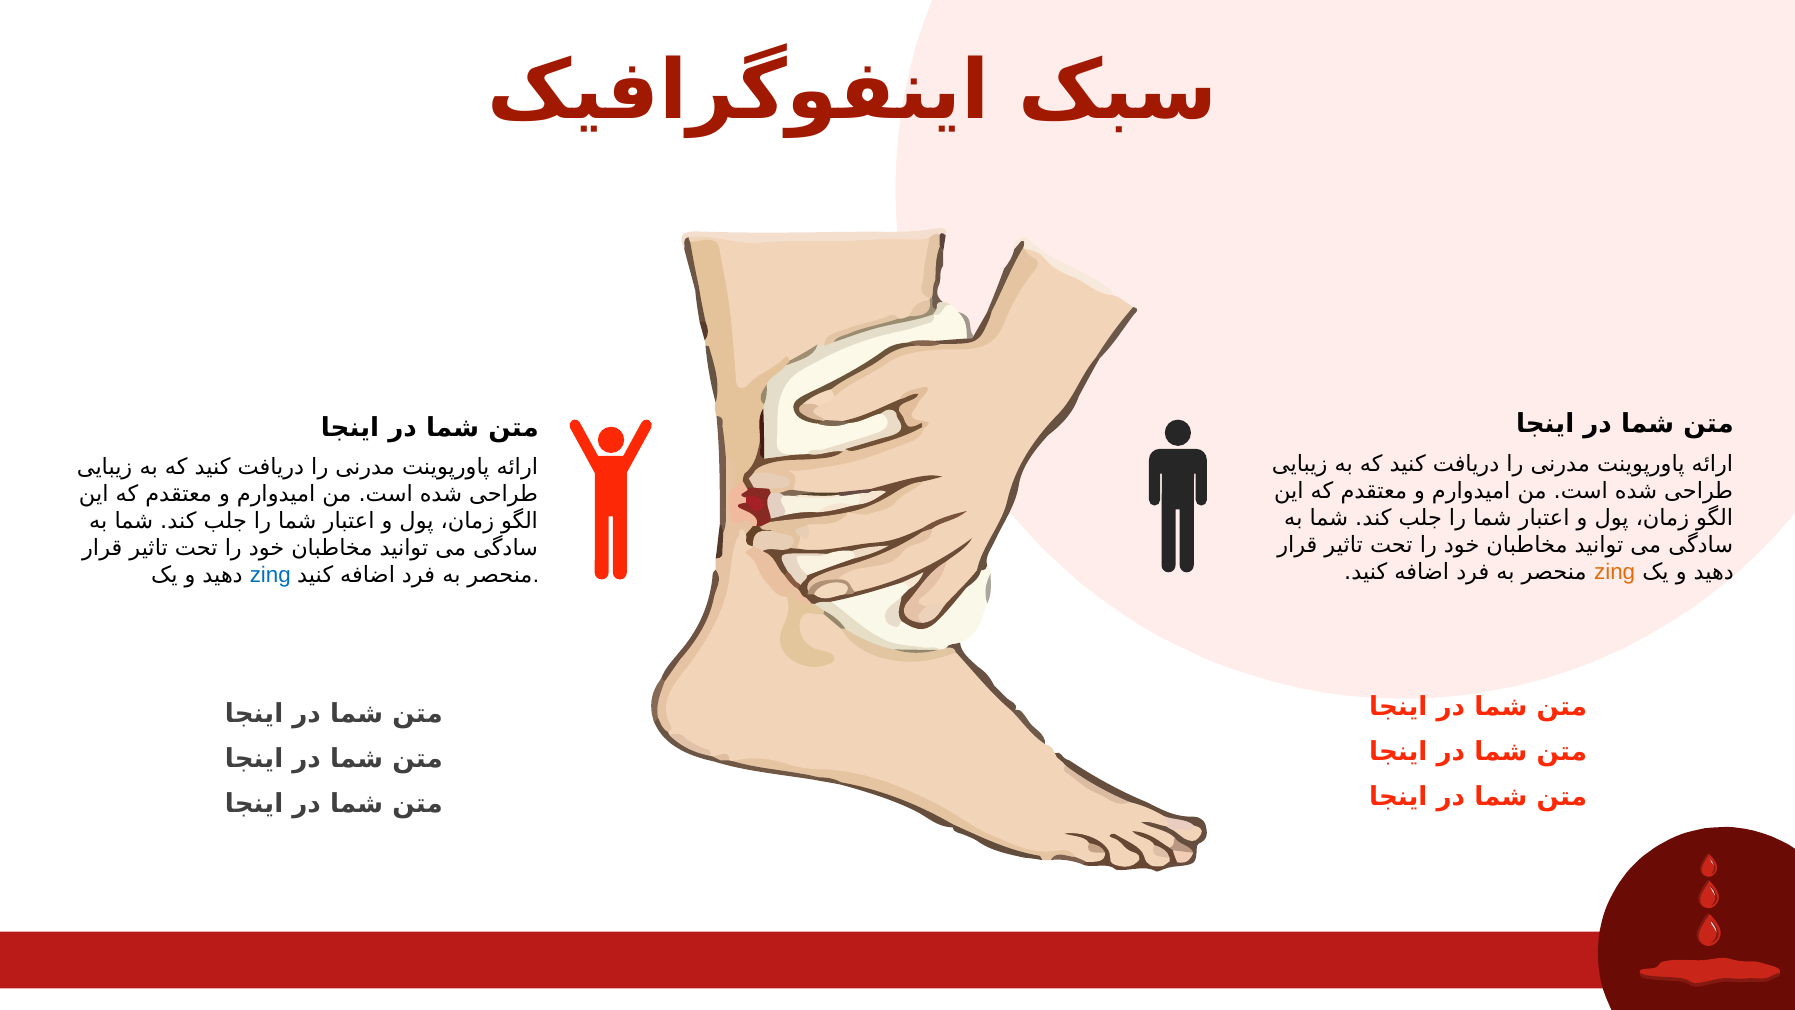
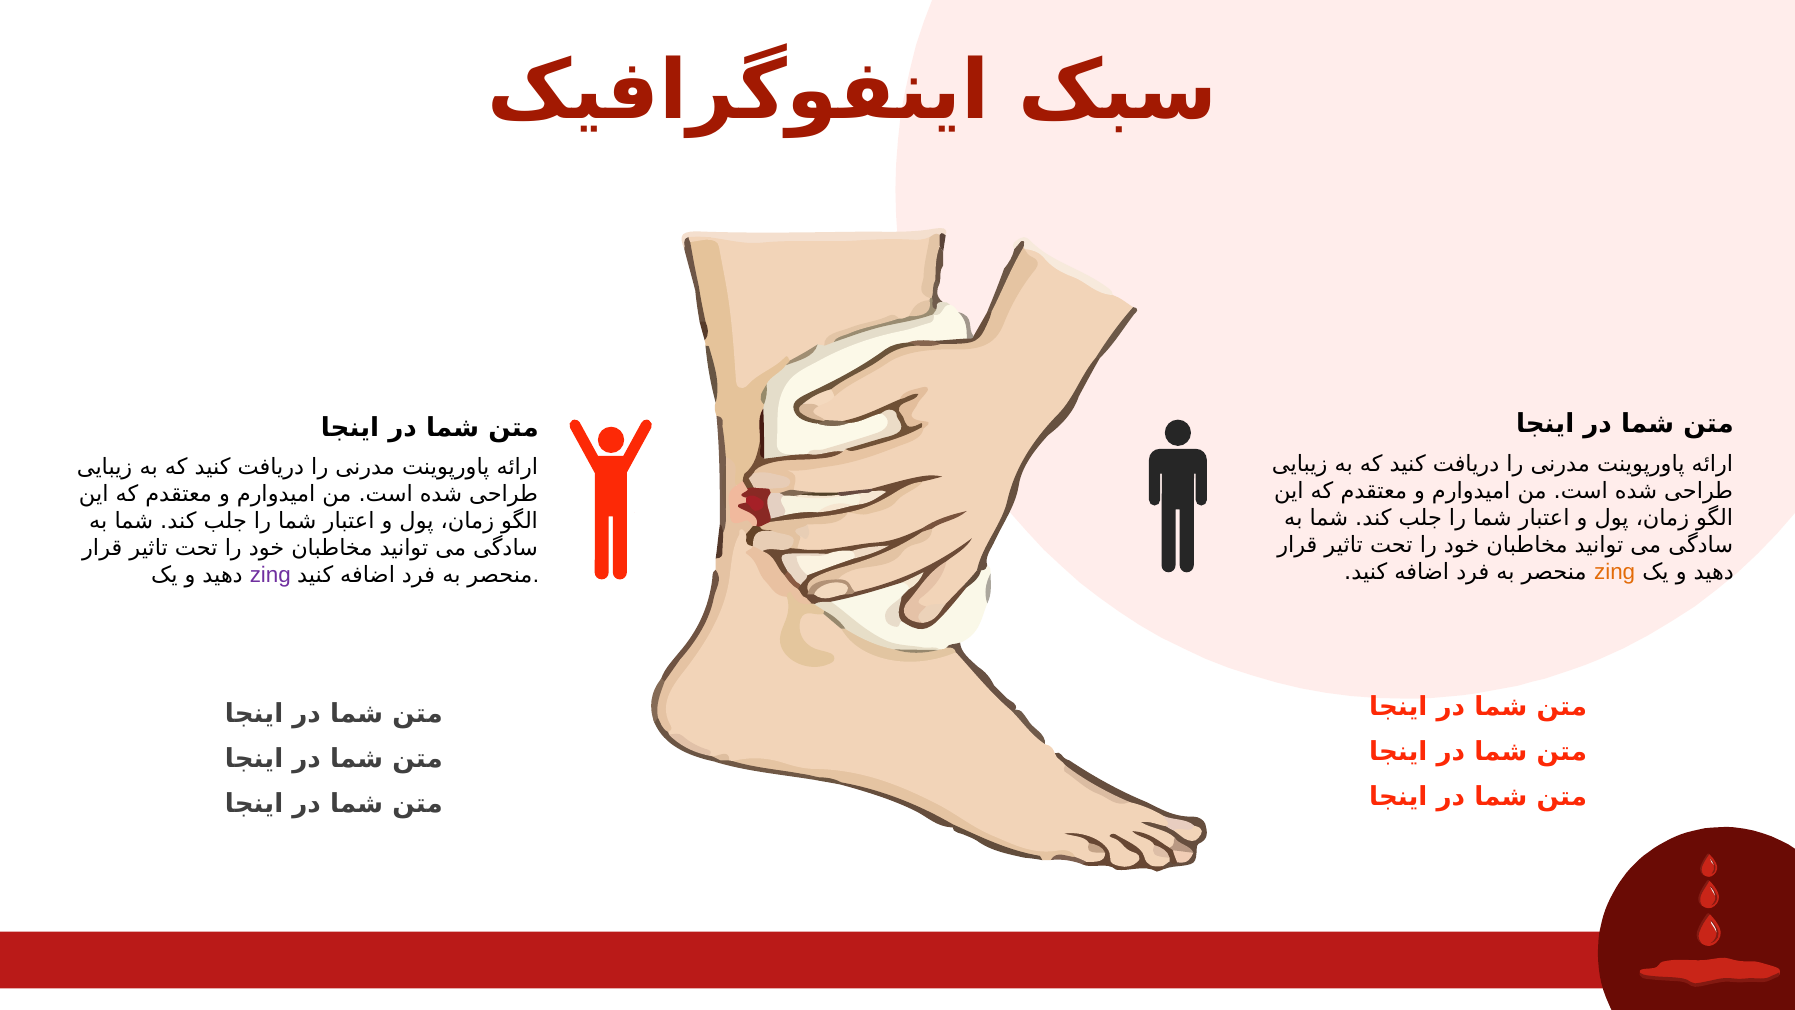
zing at (270, 575) colour: blue -> purple
